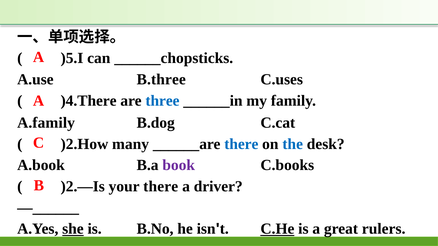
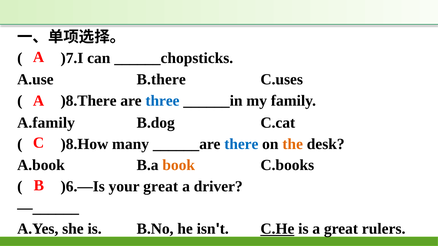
)5.I: )5.I -> )7.I
B.three: B.three -> B.there
)4.There: )4.There -> )8.There
)2.How: )2.How -> )8.How
the colour: blue -> orange
book colour: purple -> orange
)2.—Is: )2.—Is -> )6.—Is
your there: there -> great
she underline: present -> none
